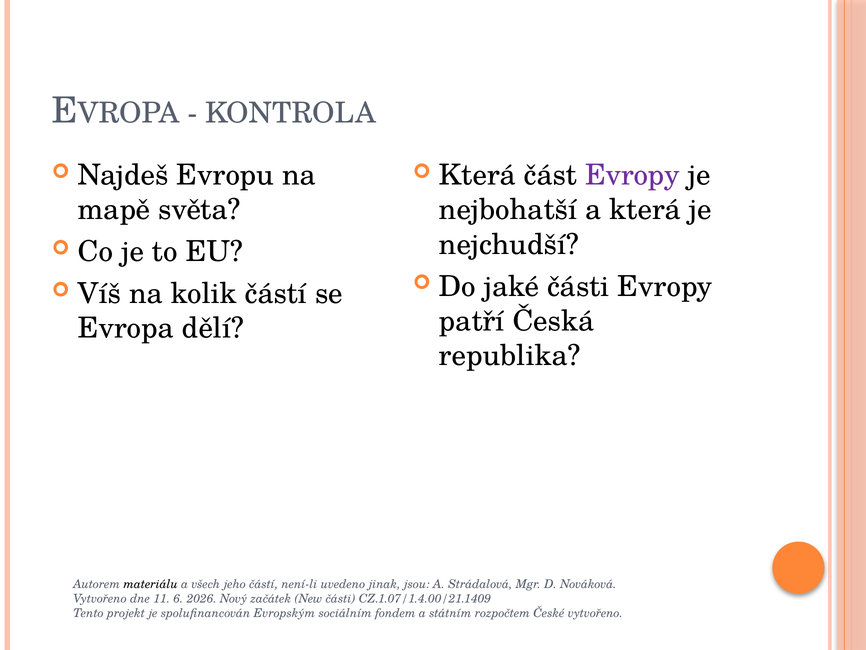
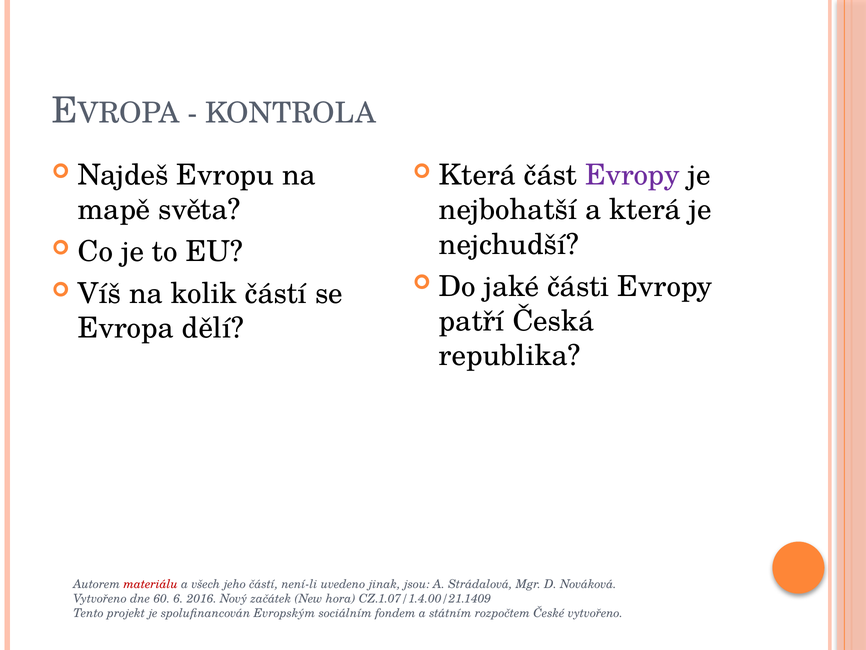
materiálu colour: black -> red
11: 11 -> 60
2026: 2026 -> 2016
New části: části -> hora
